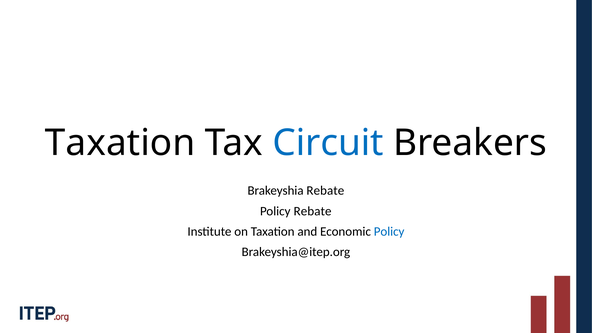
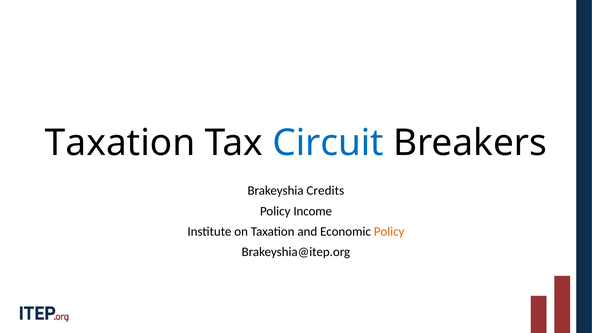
Brakeyshia Rebate: Rebate -> Credits
Policy Rebate: Rebate -> Income
Policy at (389, 232) colour: blue -> orange
